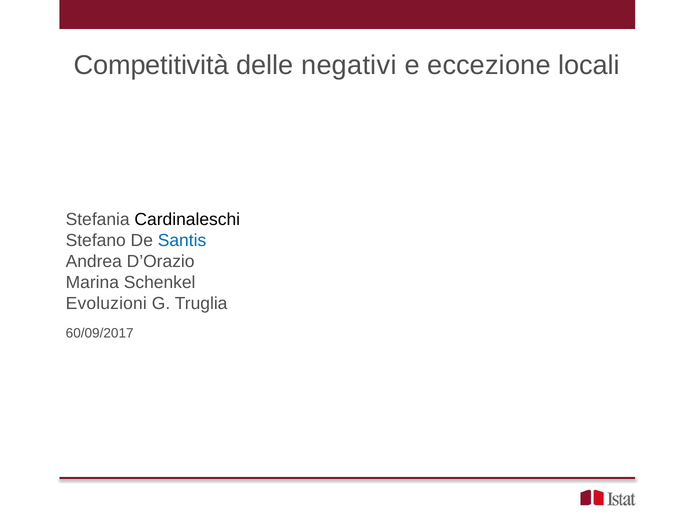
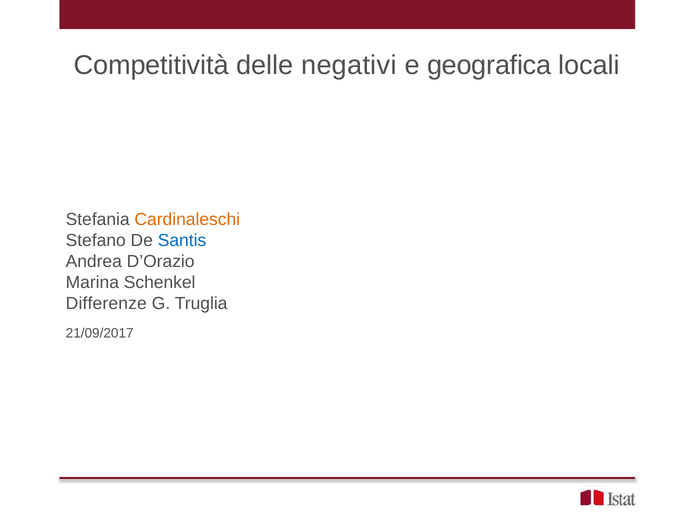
eccezione: eccezione -> geografica
Cardinaleschi colour: black -> orange
Evoluzioni: Evoluzioni -> Differenze
60/09/2017: 60/09/2017 -> 21/09/2017
